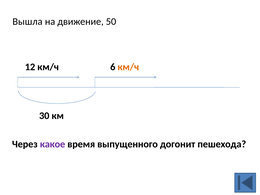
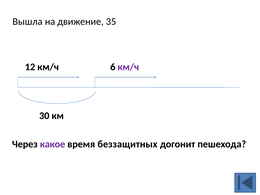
50: 50 -> 35
км/ч at (128, 67) colour: orange -> purple
выпущенного: выпущенного -> беззащитных
